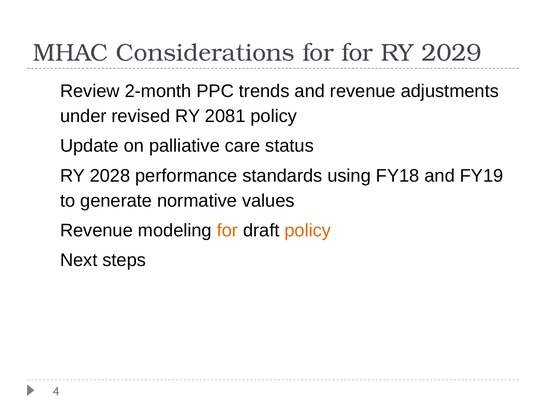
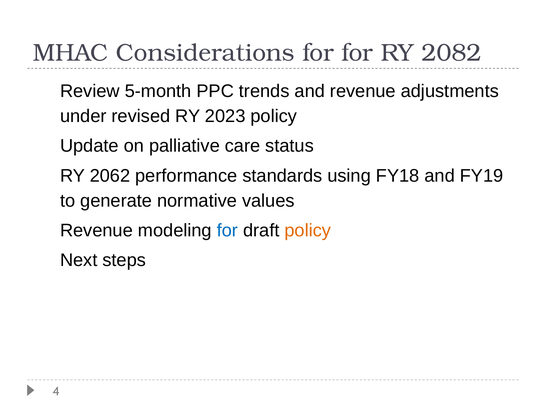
2029: 2029 -> 2082
2-month: 2-month -> 5-month
2081: 2081 -> 2023
2028: 2028 -> 2062
for at (227, 230) colour: orange -> blue
